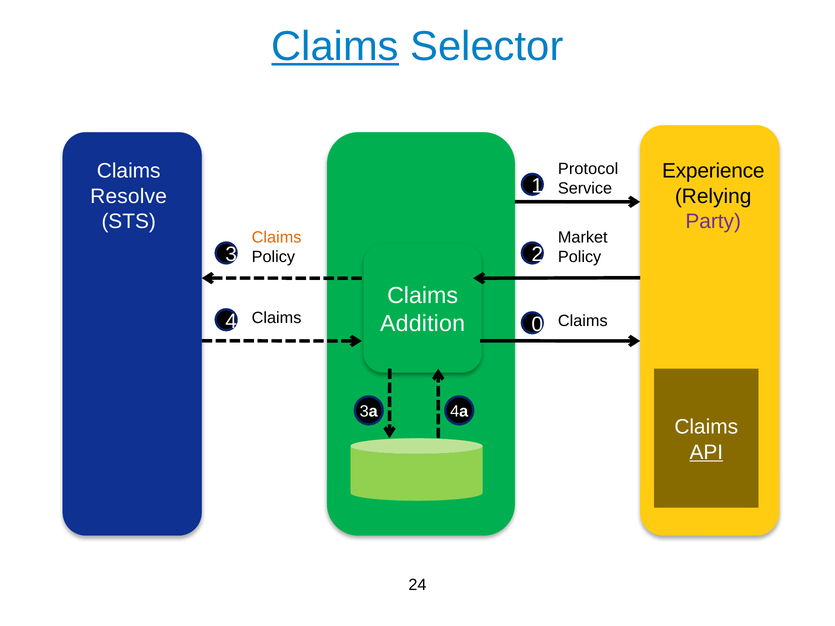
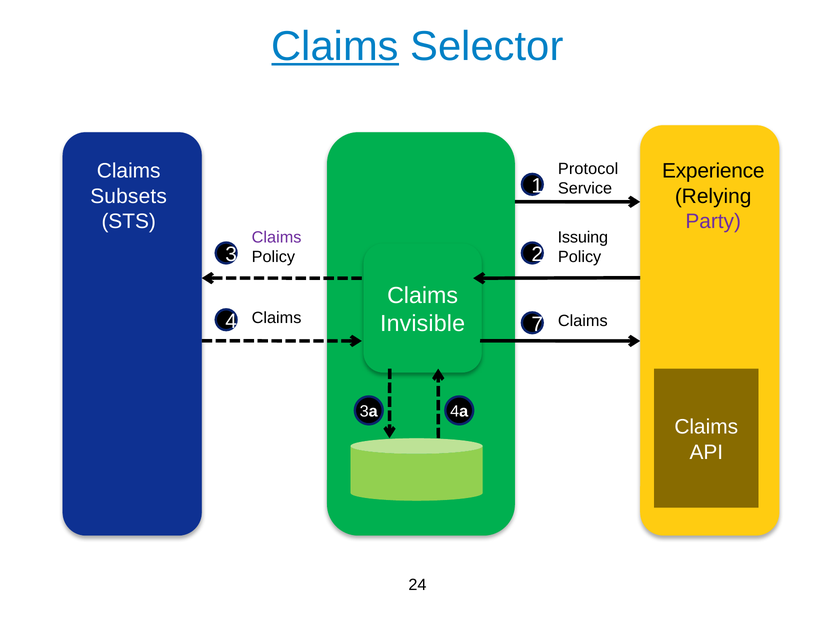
Resolve: Resolve -> Subsets
Claims at (277, 238) colour: orange -> purple
Market: Market -> Issuing
0: 0 -> 7
Addition: Addition -> Invisible
API underline: present -> none
